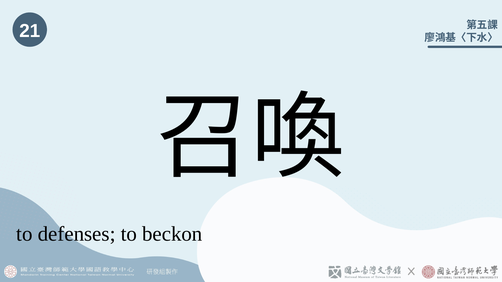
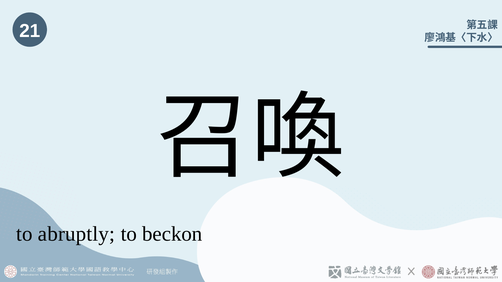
defenses: defenses -> abruptly
